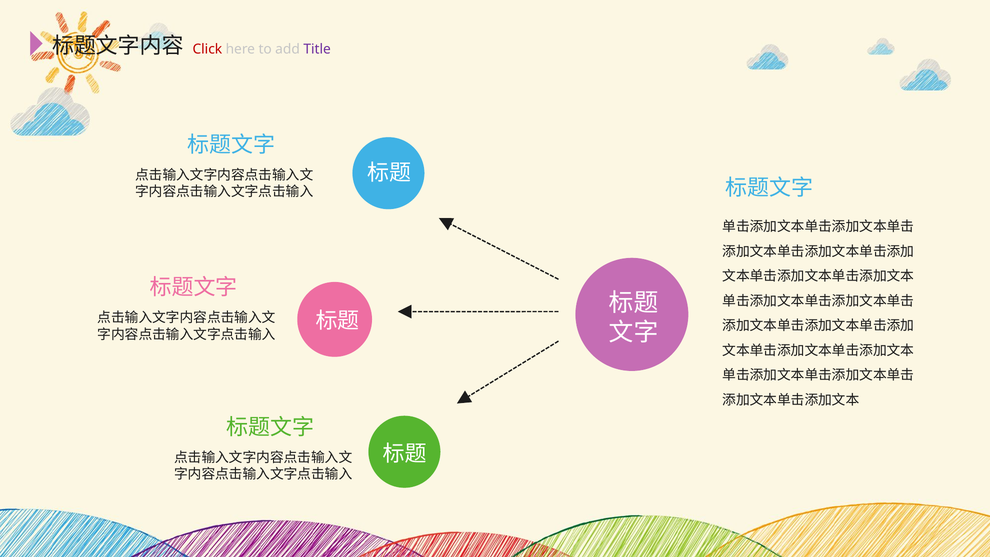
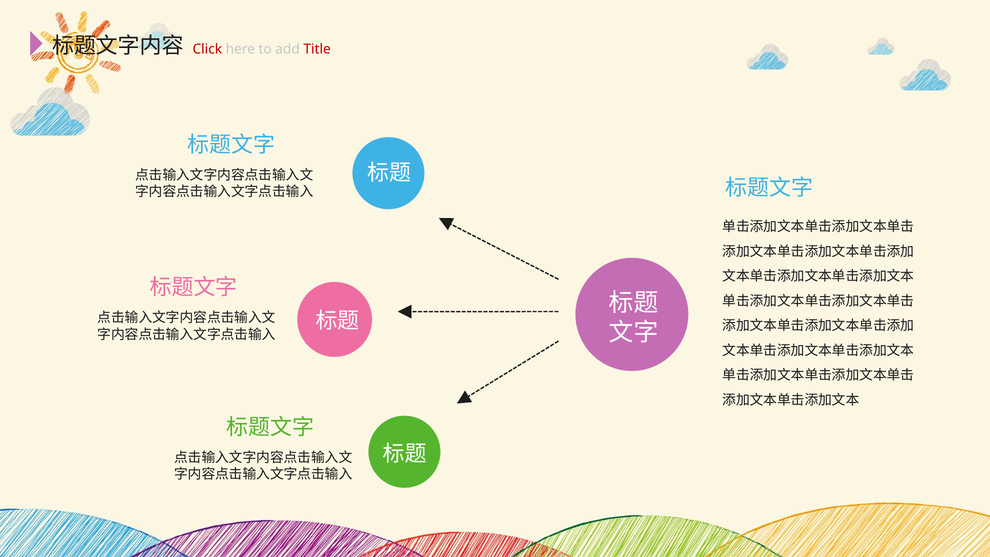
Title colour: purple -> red
